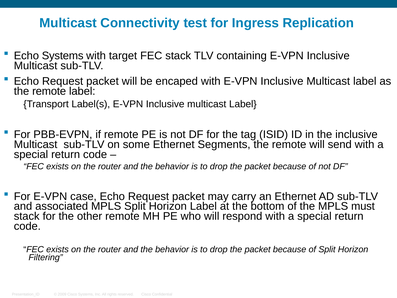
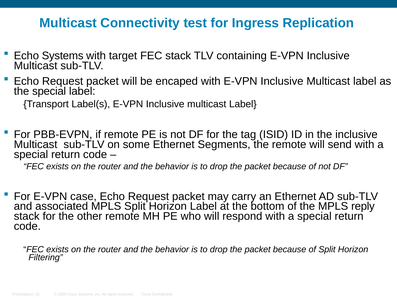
remote at (49, 91): remote -> special
must: must -> reply
